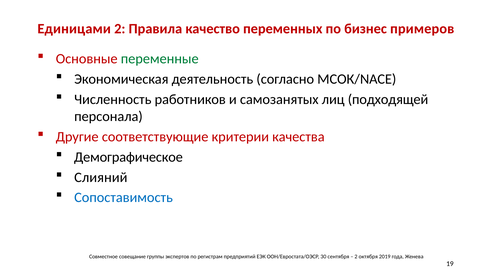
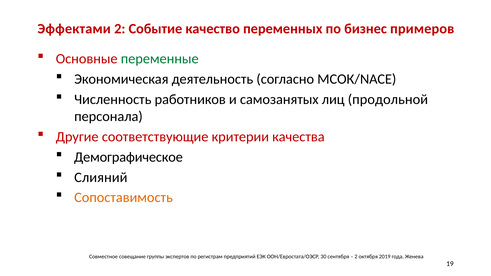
Единицами: Единицами -> Эффектами
Правила: Правила -> Событие
подходящей: подходящей -> продольной
Сопоставимость colour: blue -> orange
